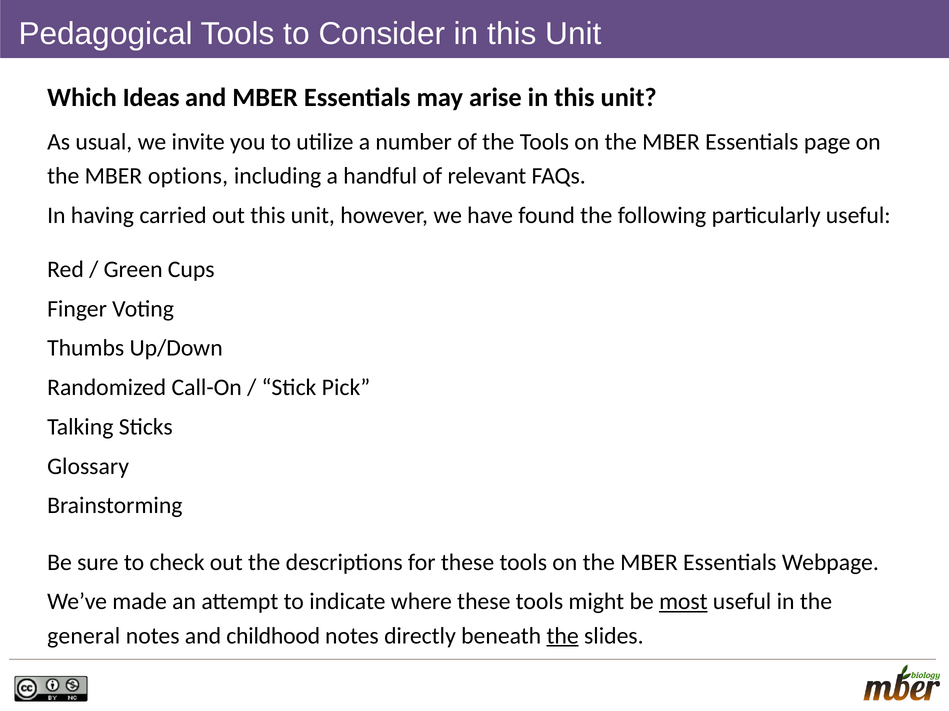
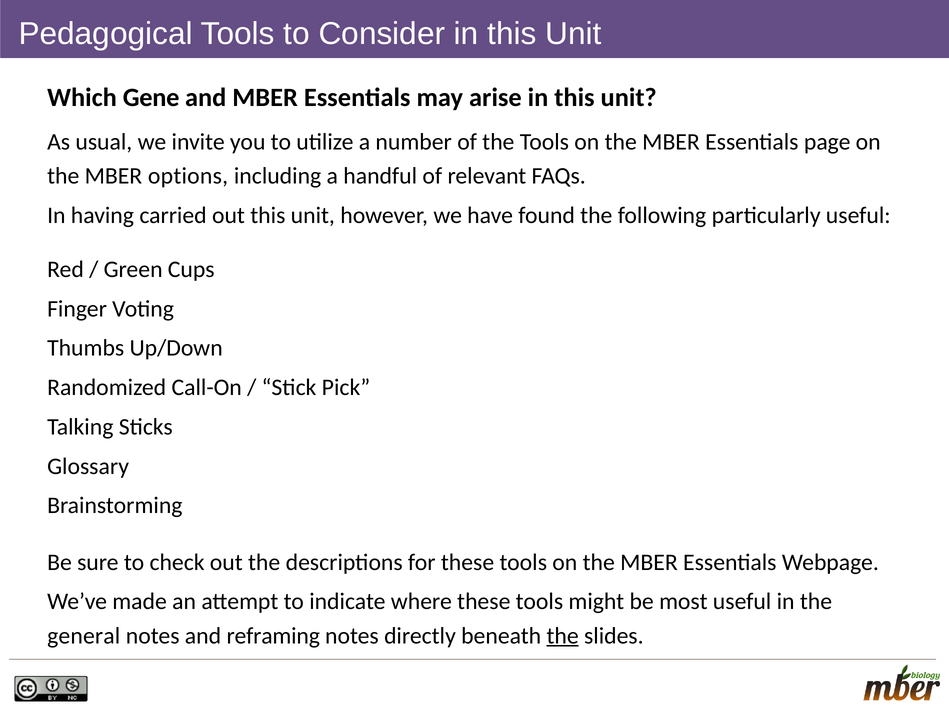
Ideas: Ideas -> Gene
most underline: present -> none
childhood: childhood -> reframing
